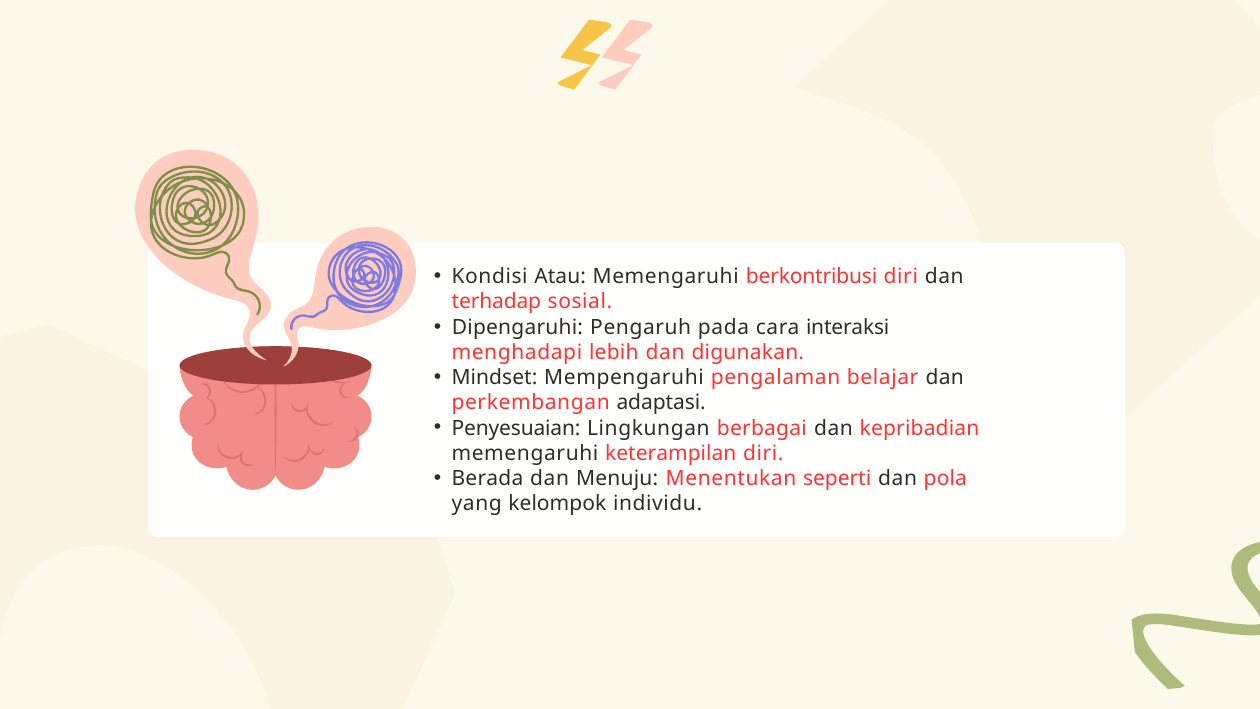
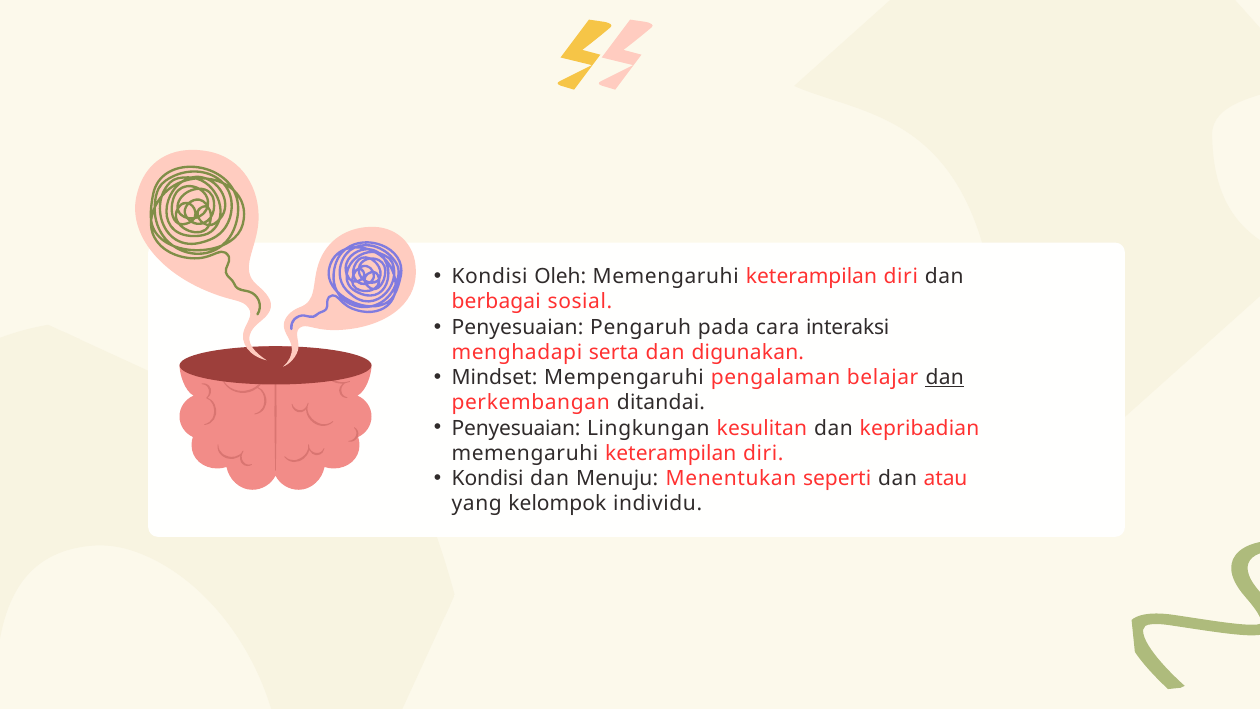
Atau: Atau -> Oleh
berkontribusi at (812, 277): berkontribusi -> keterampilan
terhadap: terhadap -> berbagai
Dipengaruhi at (517, 327): Dipengaruhi -> Penyesuaian
lebih: lebih -> serta
dan at (945, 378) underline: none -> present
adaptasi: adaptasi -> ditandai
berbagai: berbagai -> kesulitan
Berada at (487, 478): Berada -> Kondisi
pola: pola -> atau
